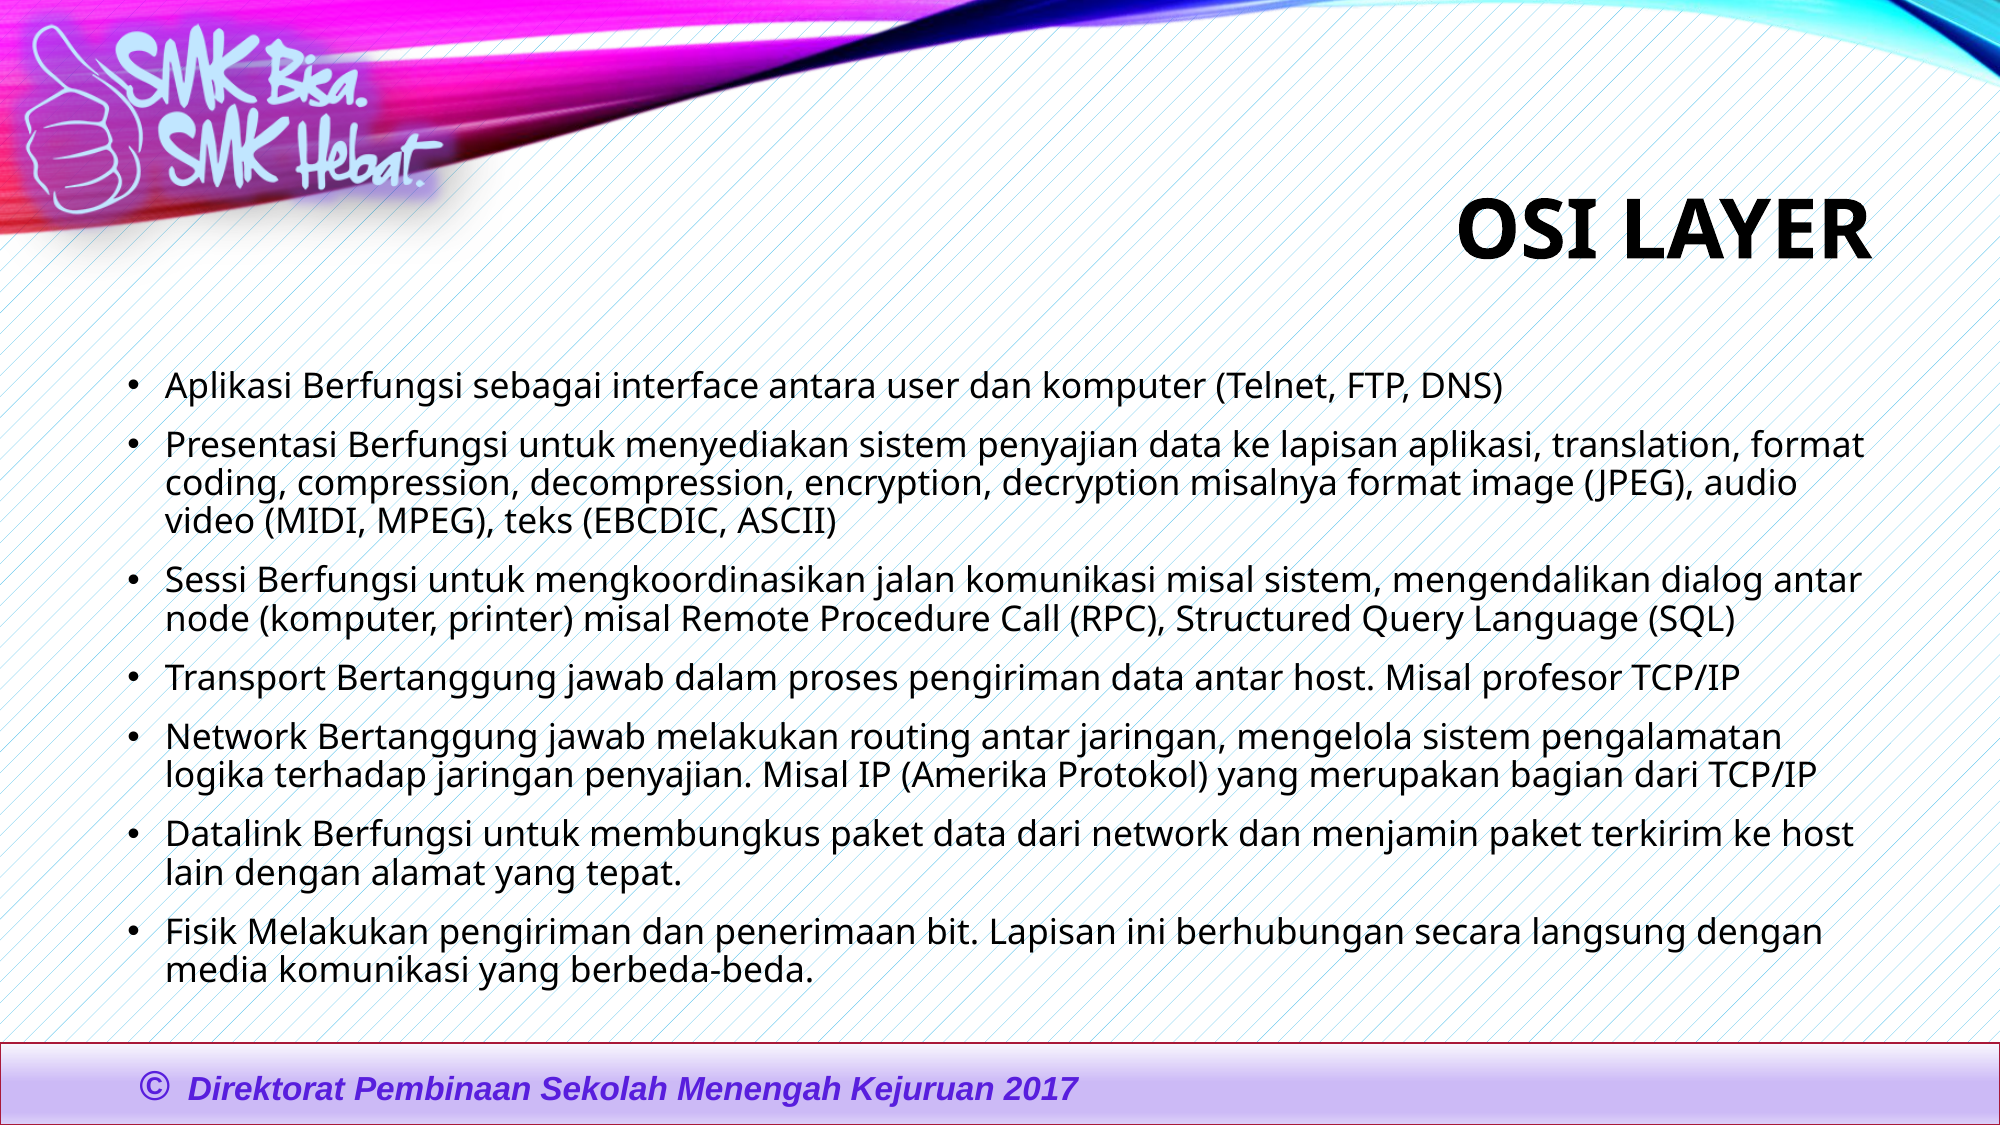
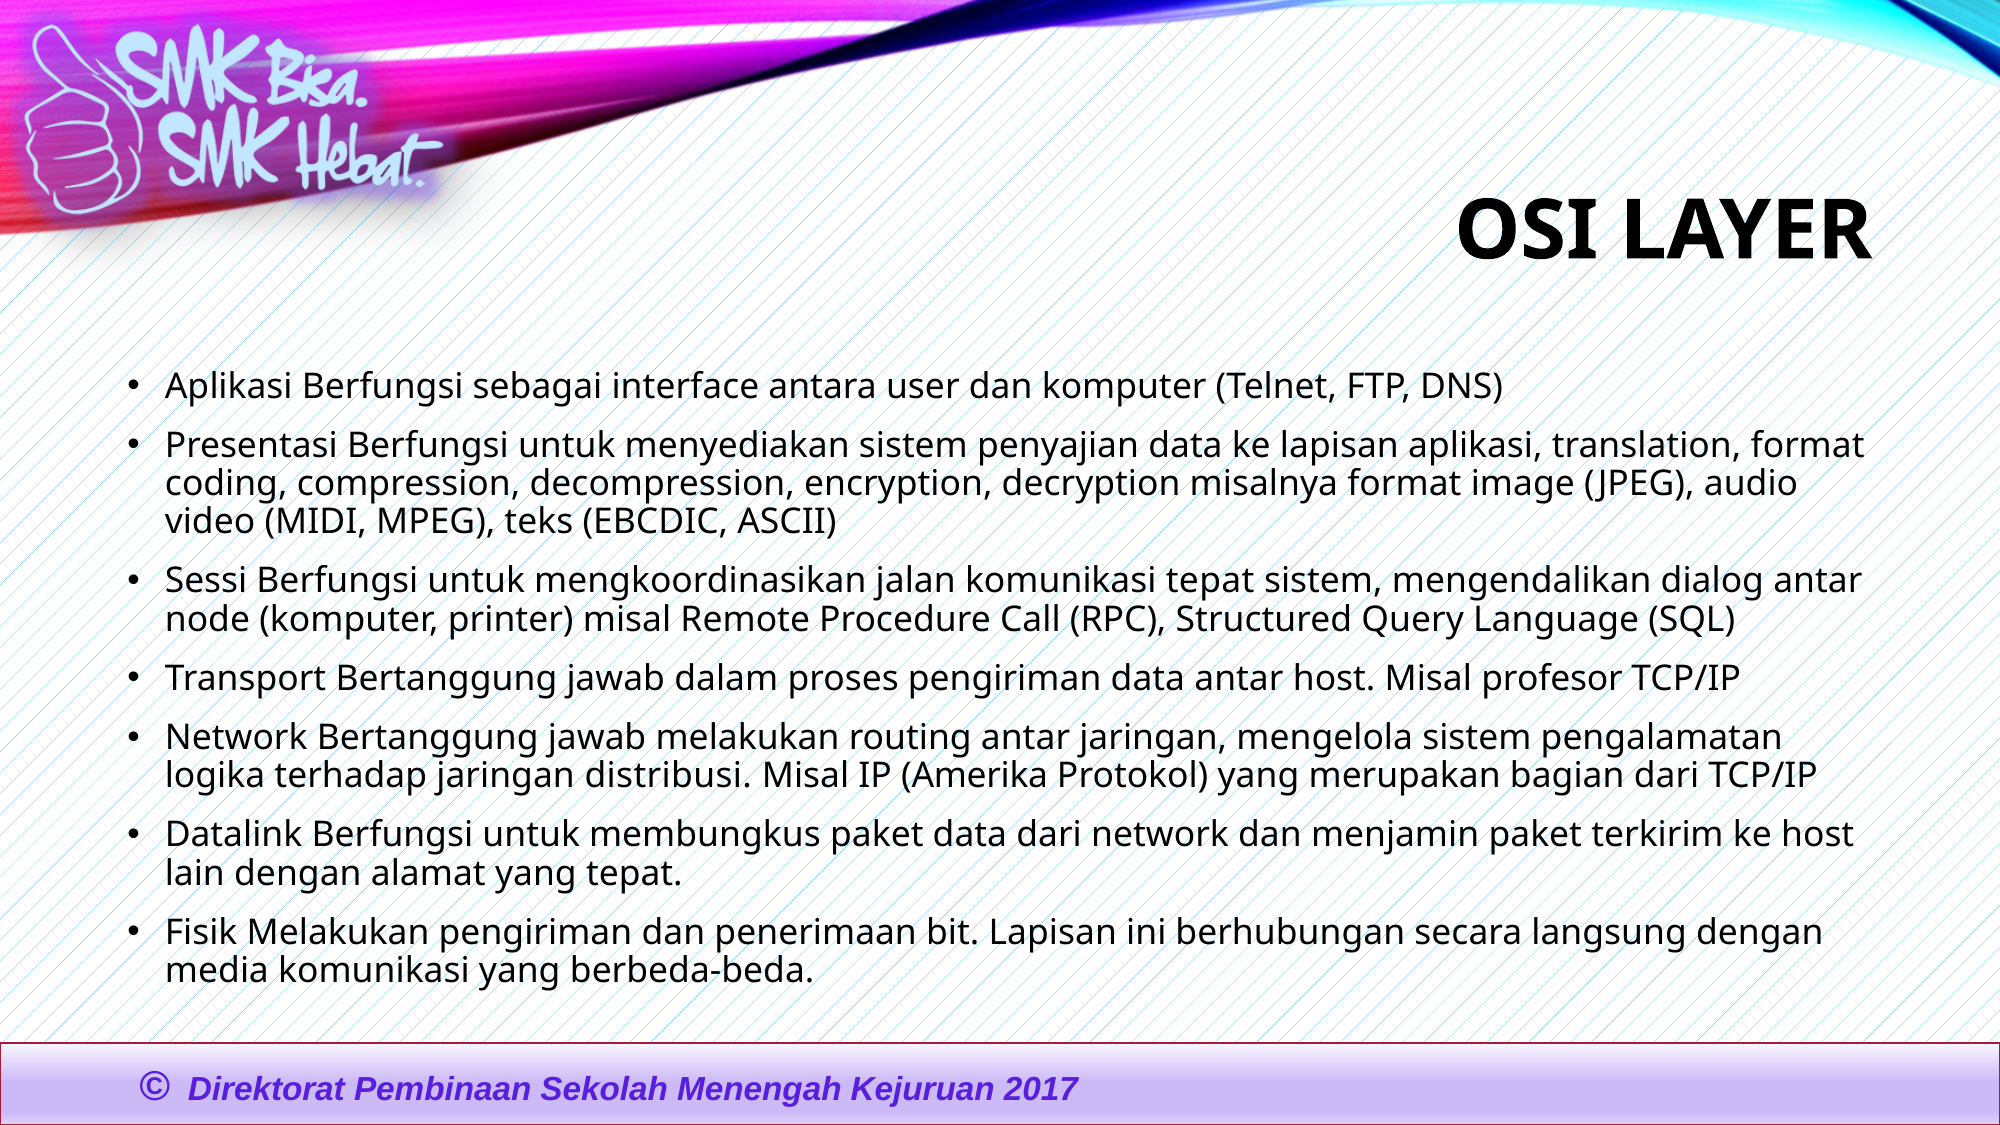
komunikasi misal: misal -> tepat
jaringan penyajian: penyajian -> distribusi
